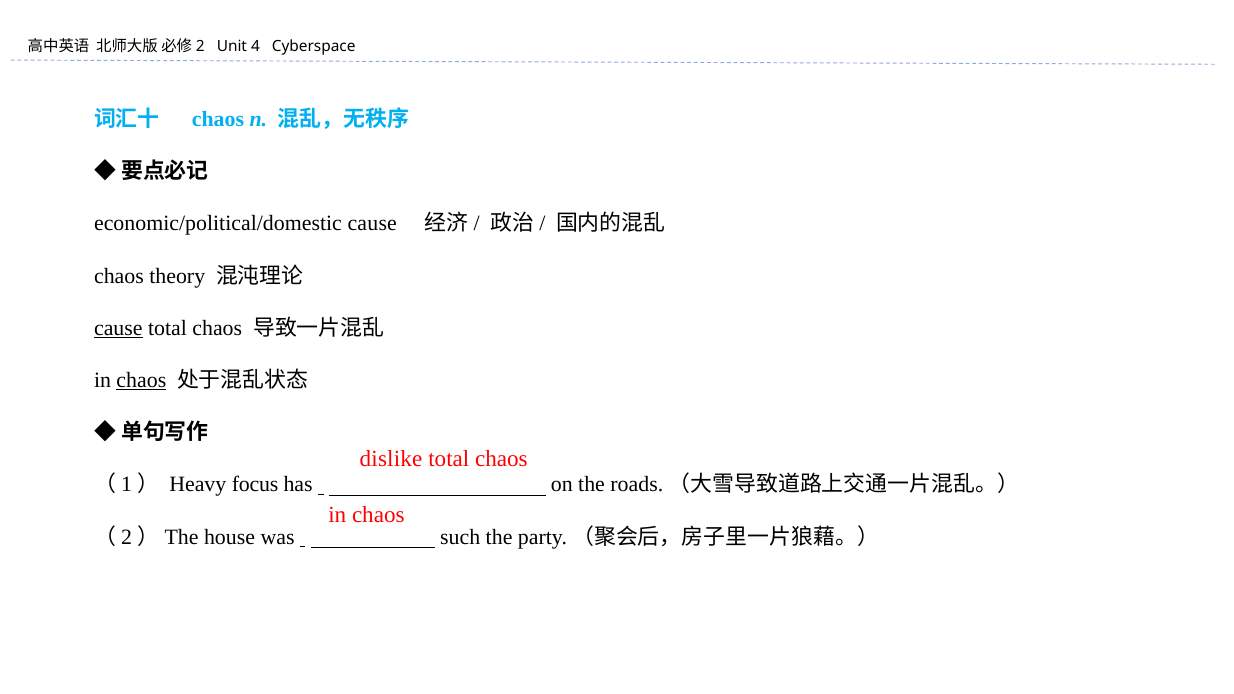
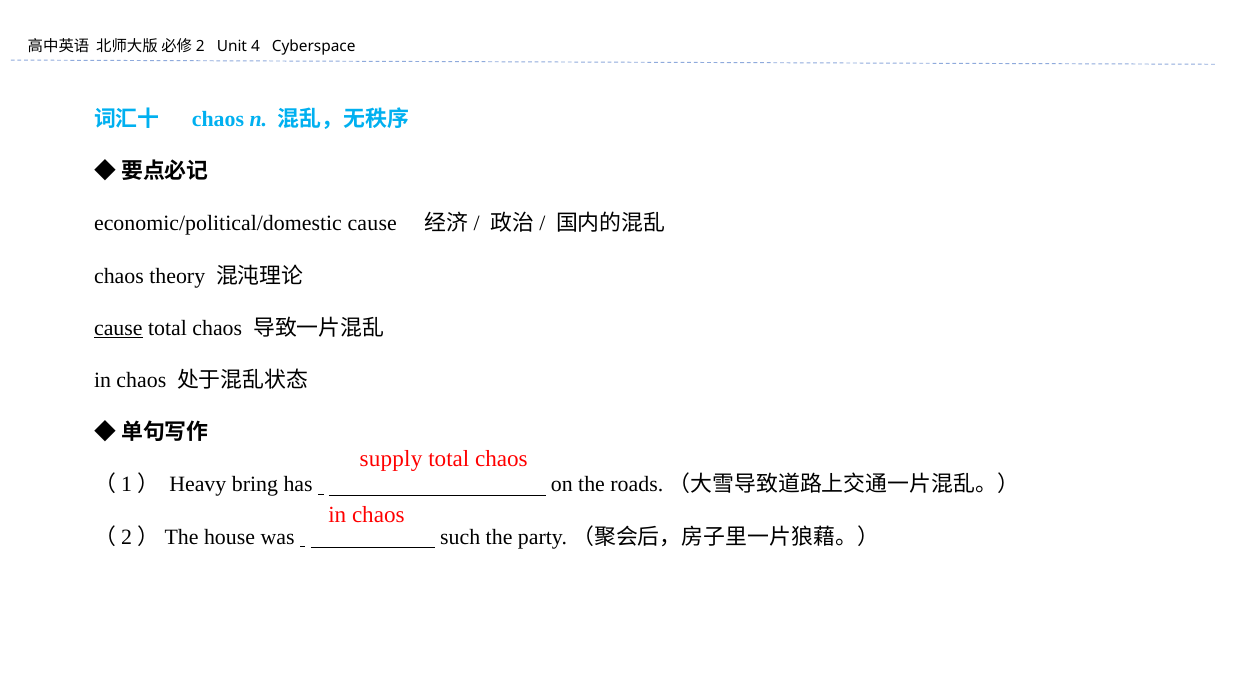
chaos at (141, 380) underline: present -> none
dislike: dislike -> supply
focus: focus -> bring
